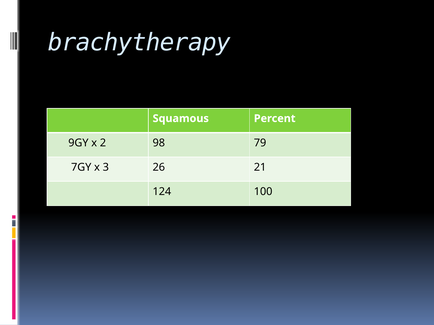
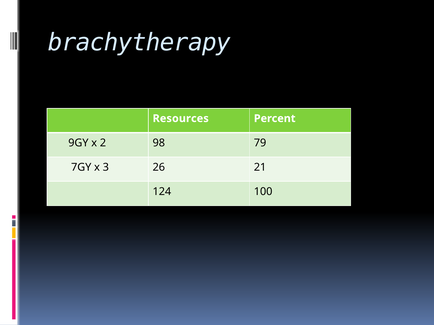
Squamous: Squamous -> Resources
